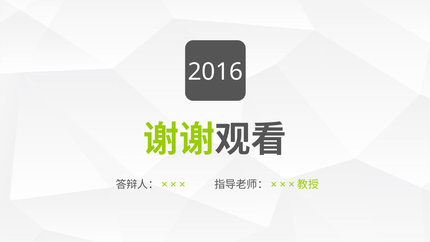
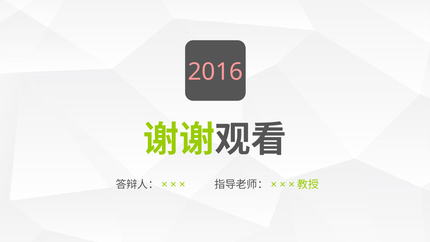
2016 colour: white -> pink
